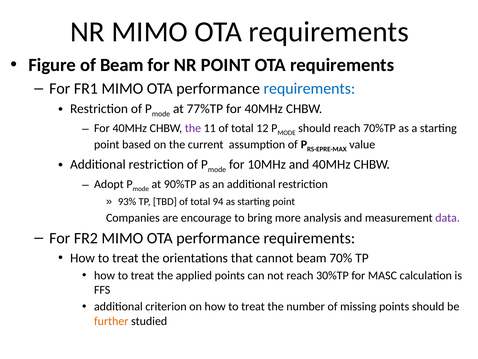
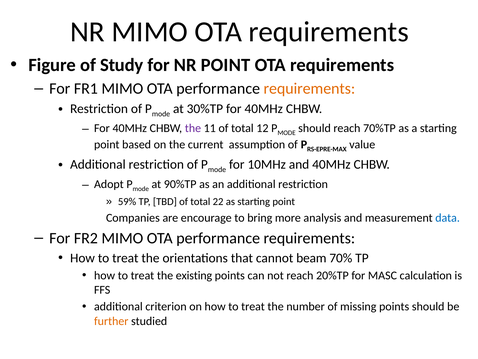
of Beam: Beam -> Study
requirements at (309, 89) colour: blue -> orange
77%TP: 77%TP -> 30%TP
93%: 93% -> 59%
94: 94 -> 22
data colour: purple -> blue
applied: applied -> existing
30%TP: 30%TP -> 20%TP
